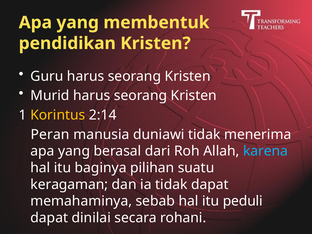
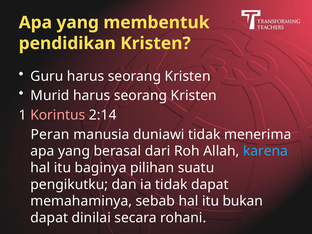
Korintus colour: yellow -> pink
keragaman: keragaman -> pengikutku
peduli: peduli -> bukan
